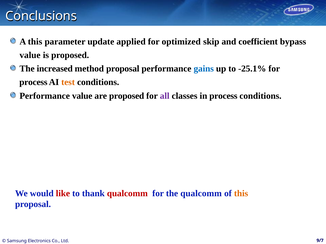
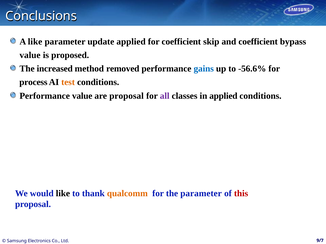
A this: this -> like
for optimized: optimized -> coefficient
method proposal: proposal -> removed
-25.1%: -25.1% -> -56.6%
are proposed: proposed -> proposal
in process: process -> applied
like at (63, 194) colour: red -> black
qualcomm at (127, 194) colour: red -> orange
the qualcomm: qualcomm -> parameter
this at (241, 194) colour: orange -> red
